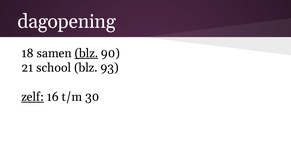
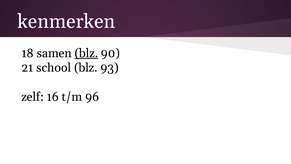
dagopening: dagopening -> kenmerken
zelf underline: present -> none
30: 30 -> 96
